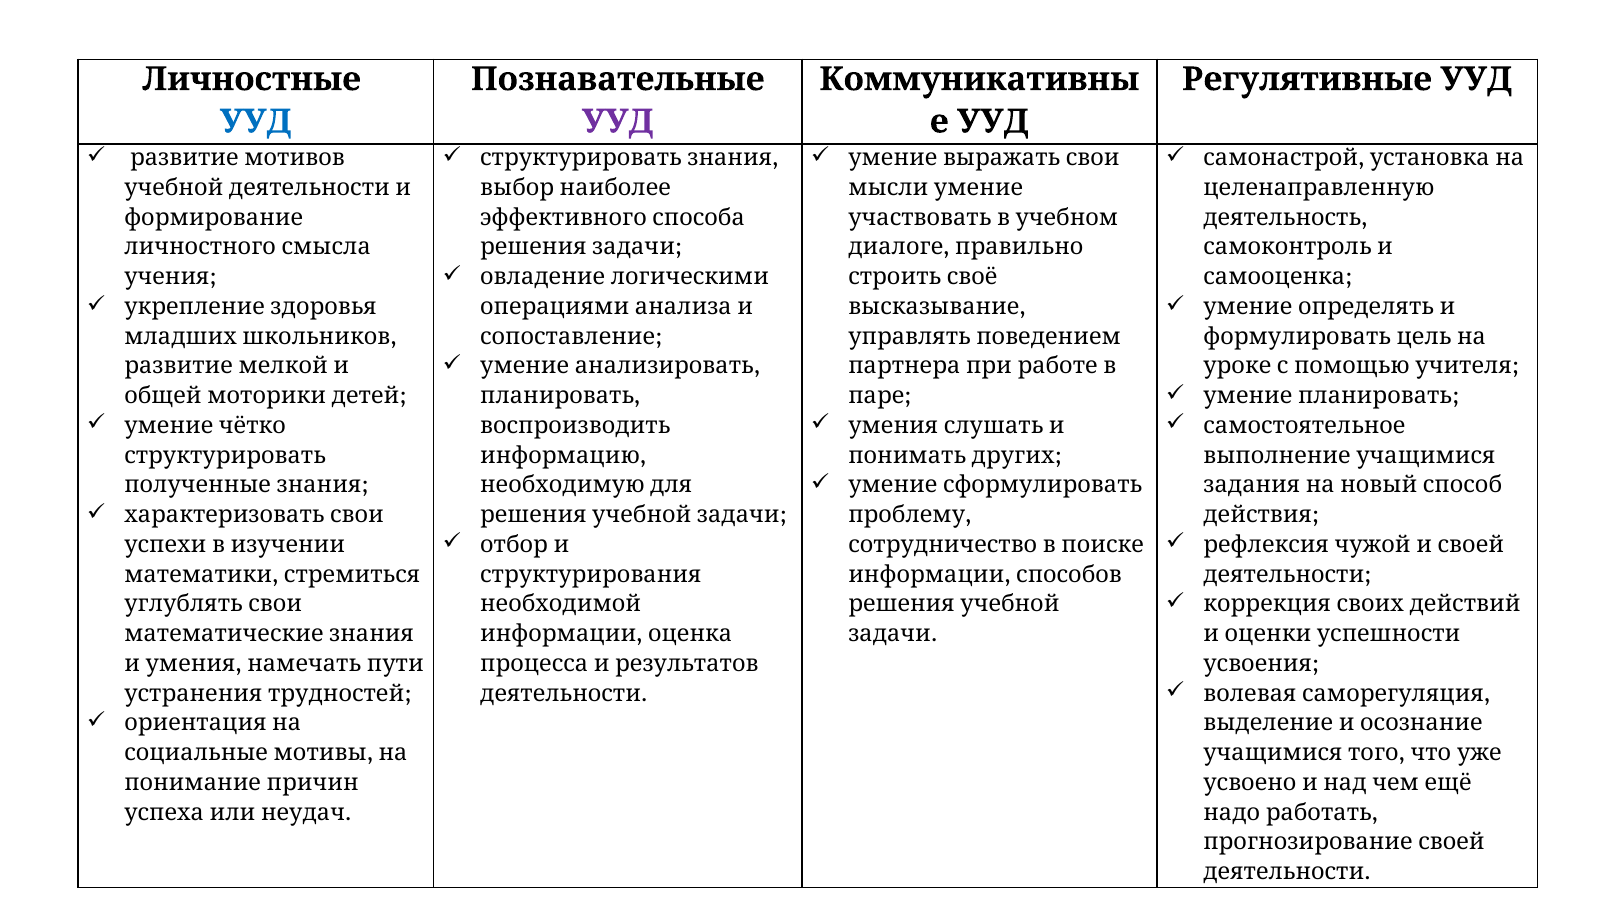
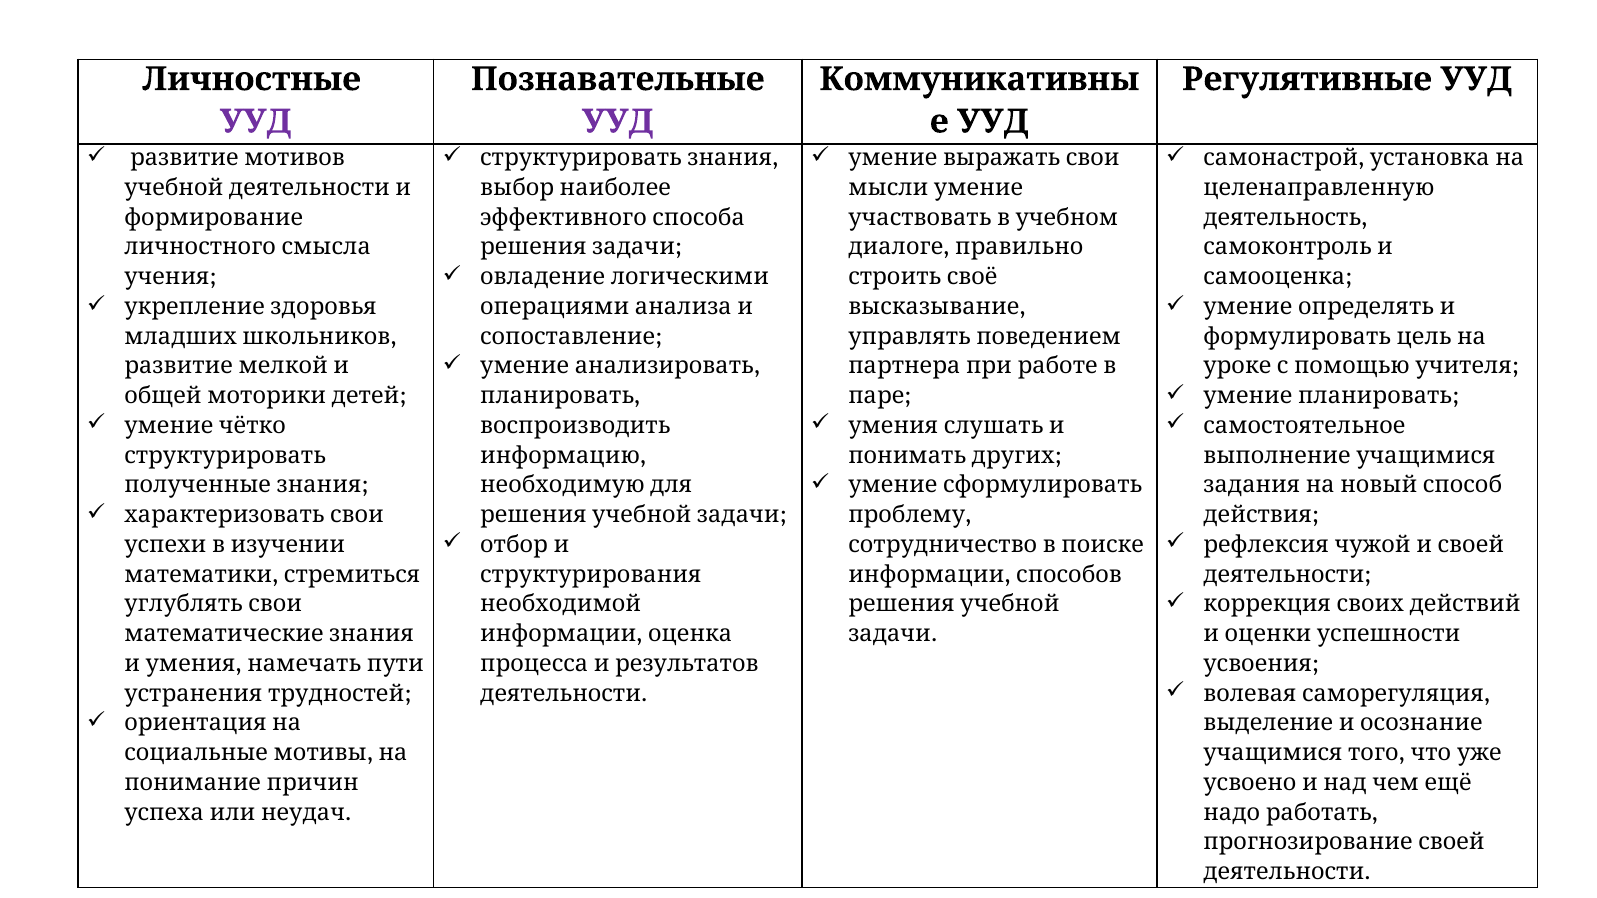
УУД at (256, 122) colour: blue -> purple
